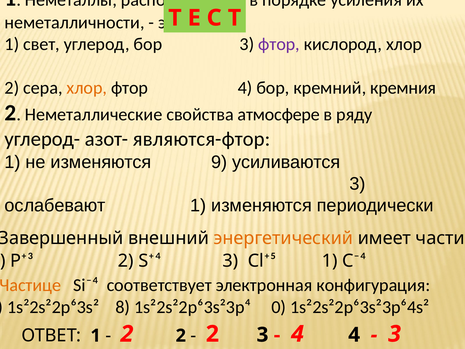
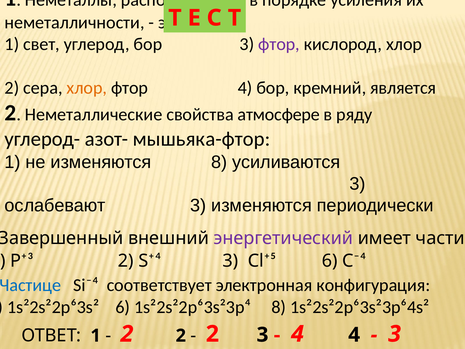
кремния: кремния -> является
являются-фтор: являются-фтор -> мышьяка-фтор
изменяются 9: 9 -> 8
ослабевают 1: 1 -> 3
энергетический colour: orange -> purple
1 at (330, 261): 1 -> 6
Частице colour: orange -> blue
1s²2s²2p⁶3s² 8: 8 -> 6
1s²2s²2p⁶3s²3p⁴ 0: 0 -> 8
